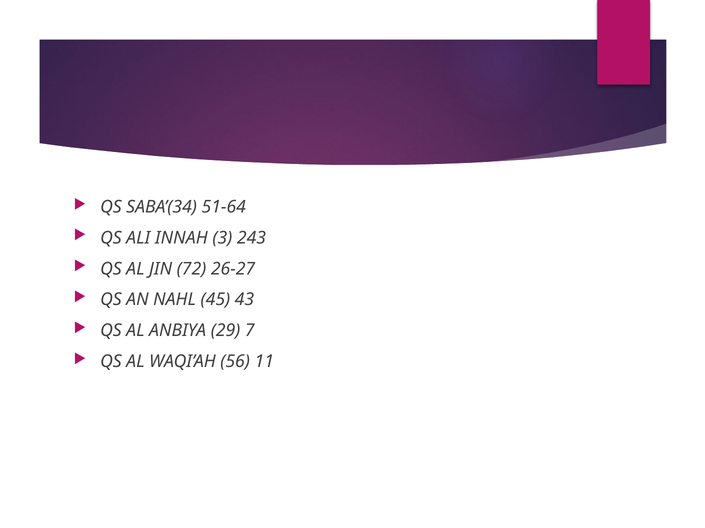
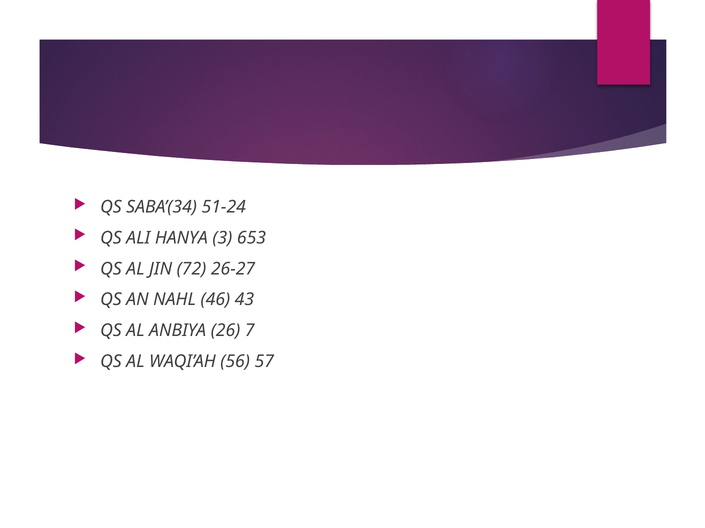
51-64: 51-64 -> 51-24
INNAH: INNAH -> HANYA
243: 243 -> 653
45: 45 -> 46
29: 29 -> 26
11: 11 -> 57
